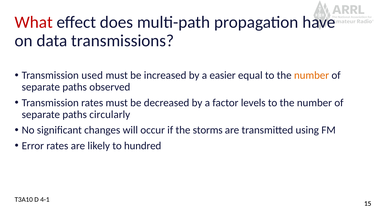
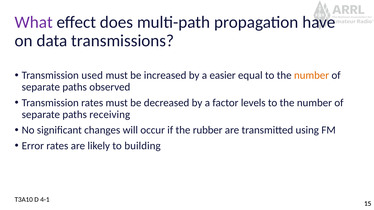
What colour: red -> purple
circularly: circularly -> receiving
storms: storms -> rubber
hundred: hundred -> building
